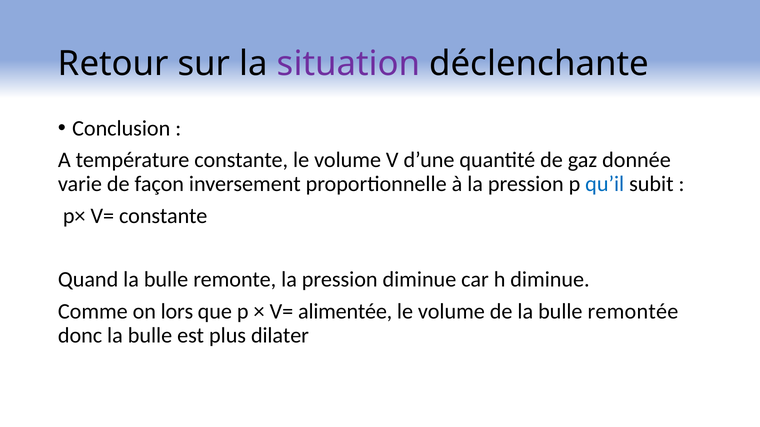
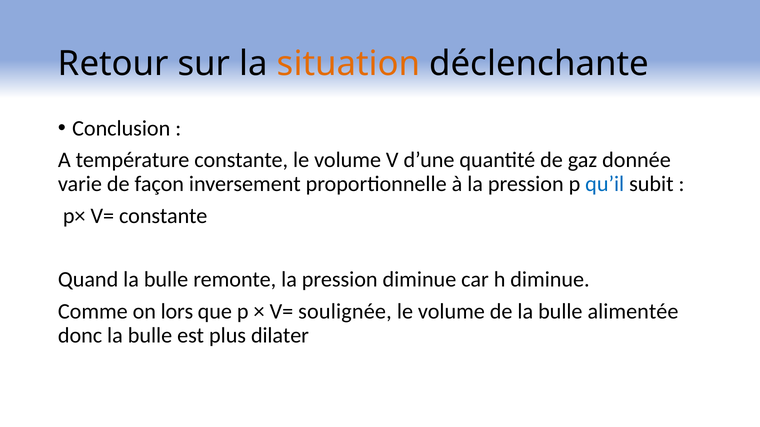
situation colour: purple -> orange
alimentée: alimentée -> soulignée
remontée: remontée -> alimentée
